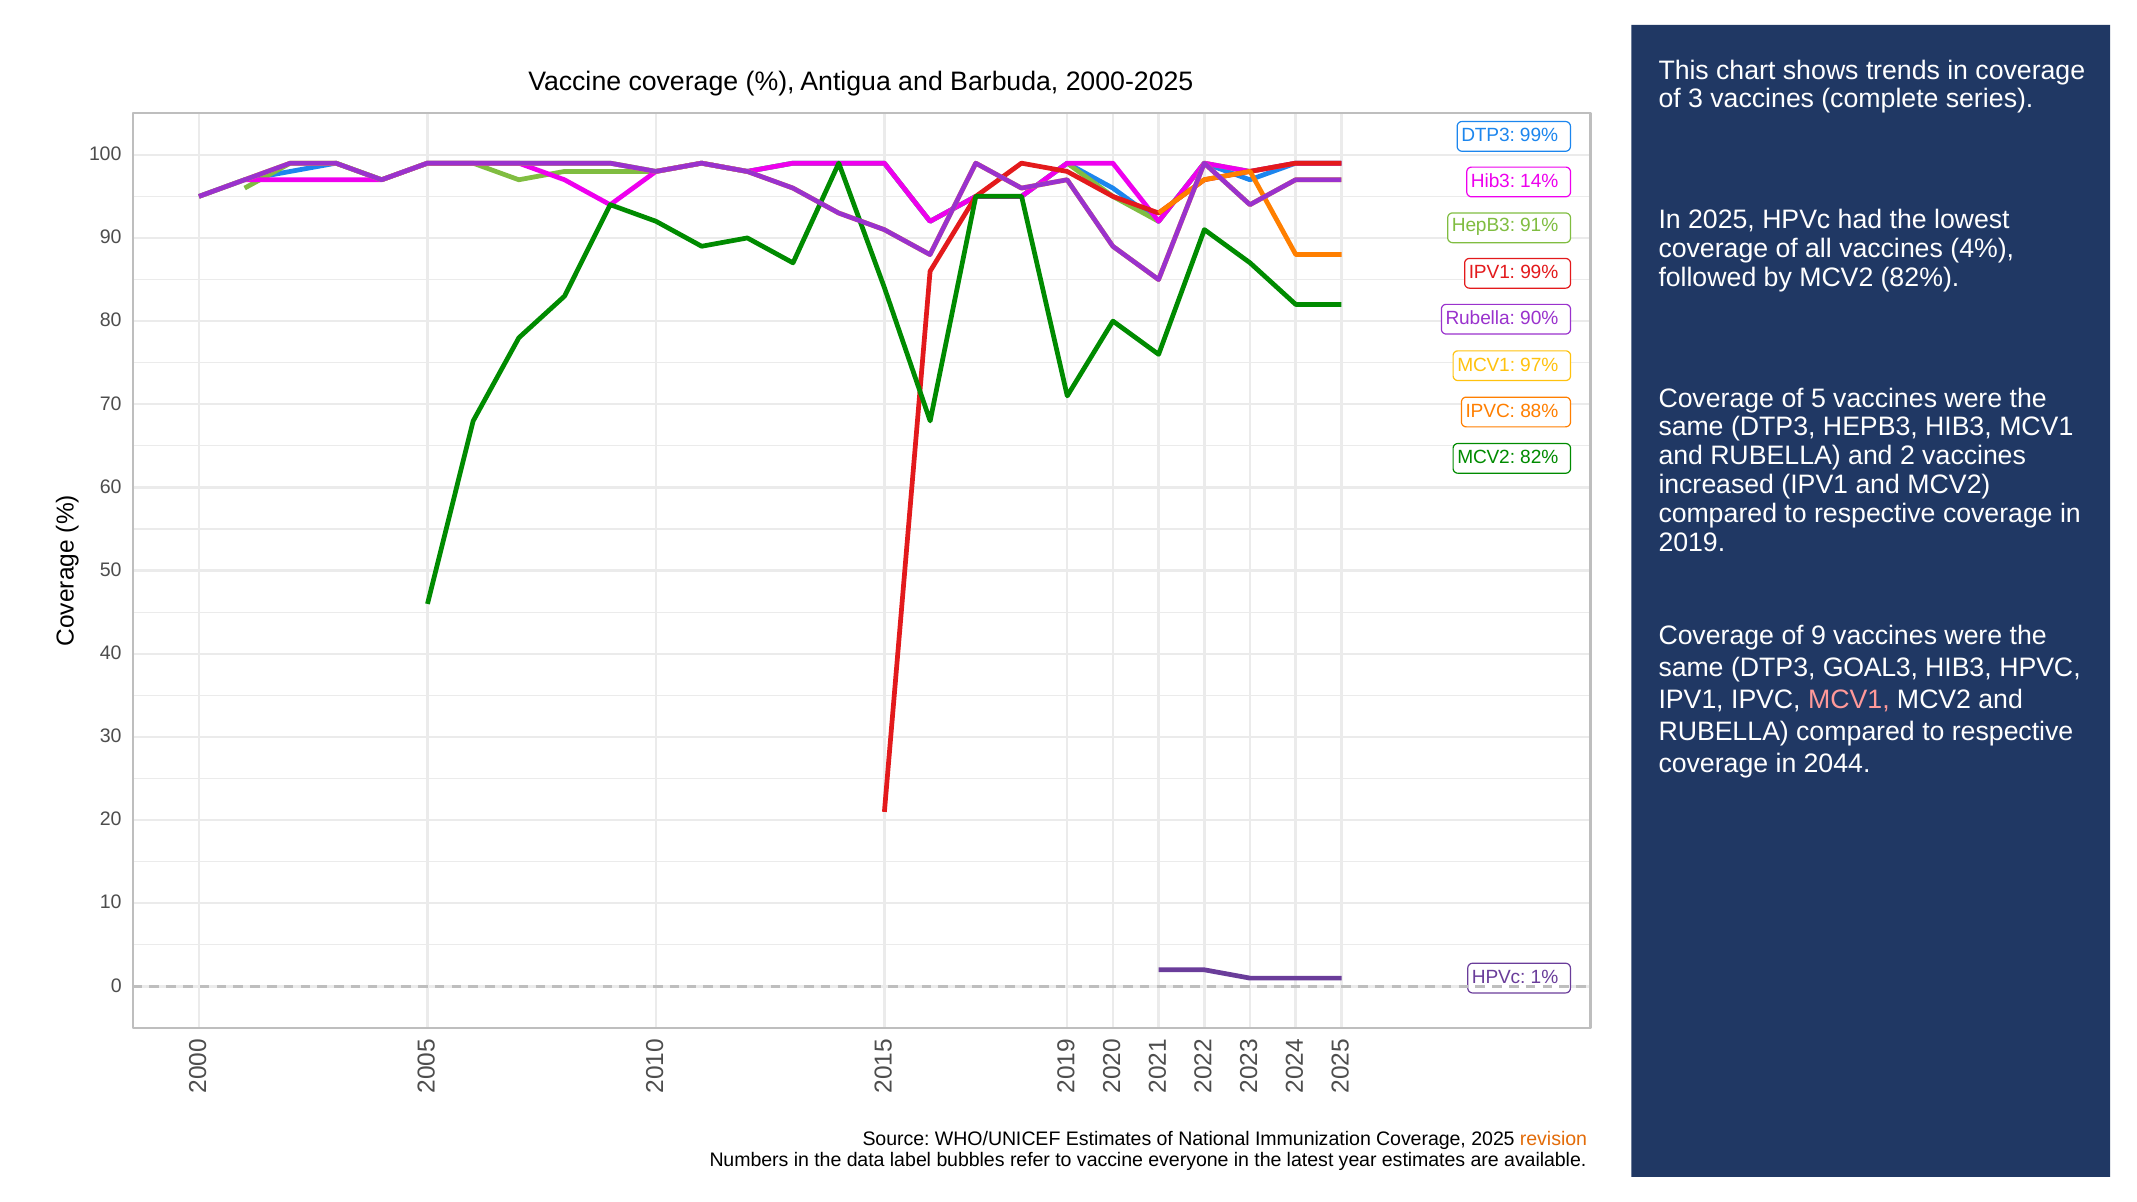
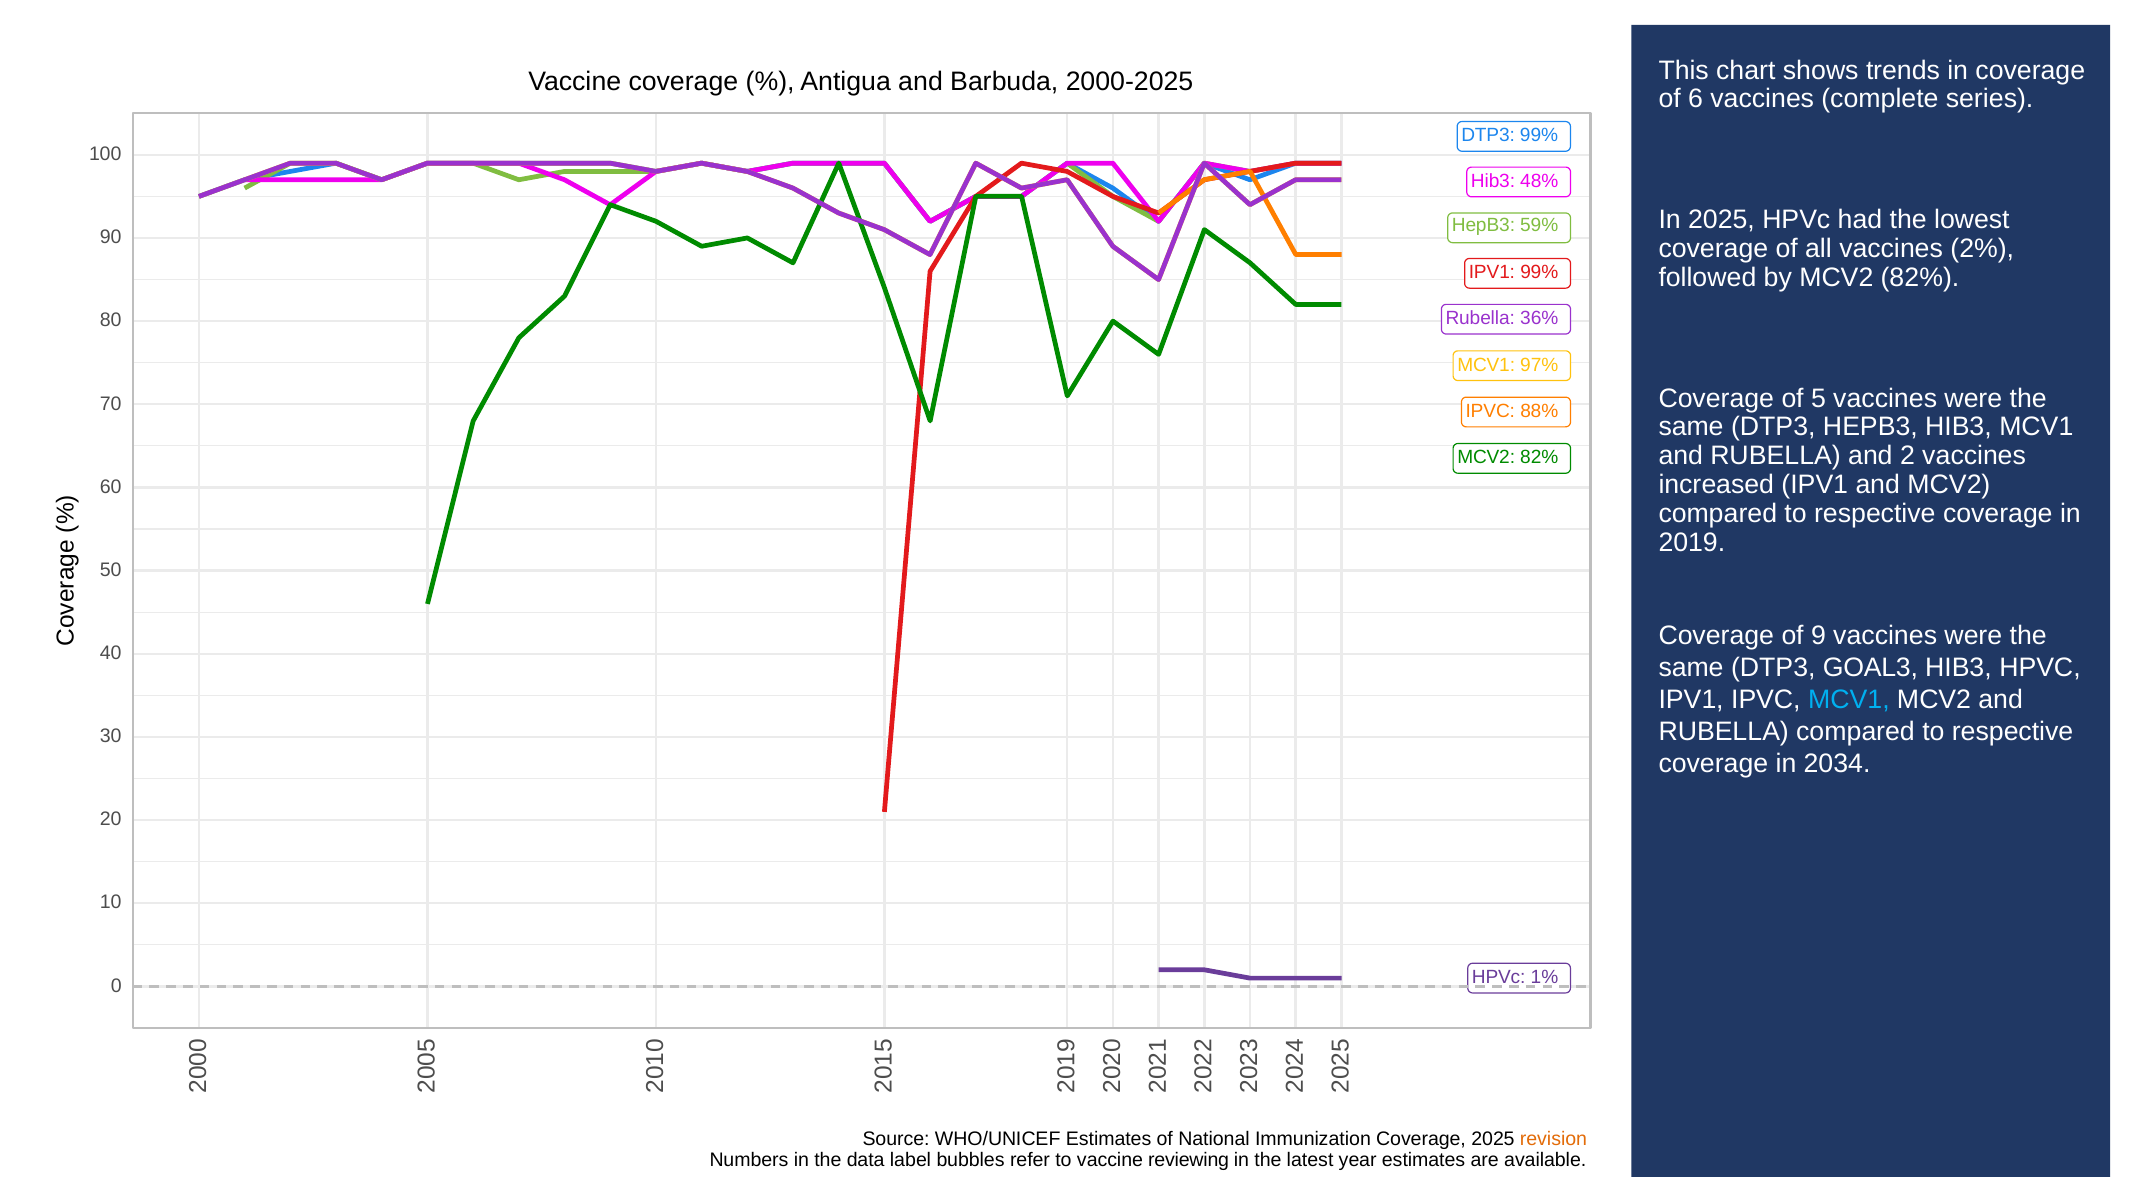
of 3: 3 -> 6
14%: 14% -> 48%
91%: 91% -> 59%
4%: 4% -> 2%
90%: 90% -> 36%
MCV1 at (1849, 699) colour: pink -> light blue
2044: 2044 -> 2034
everyone: everyone -> reviewing
